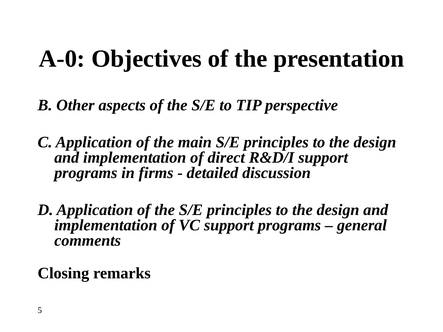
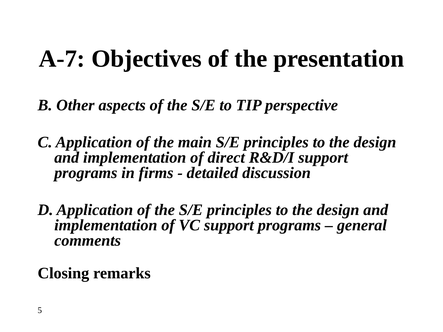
A-0: A-0 -> A-7
